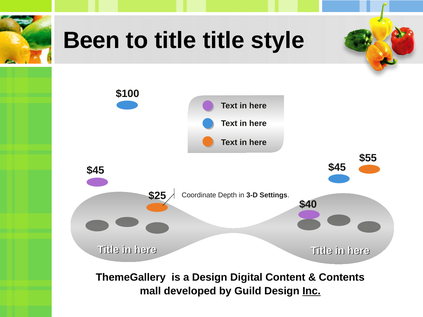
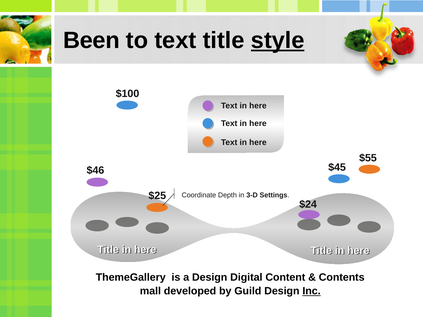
to title: title -> text
style underline: none -> present
$45 at (95, 171): $45 -> $46
$40: $40 -> $24
